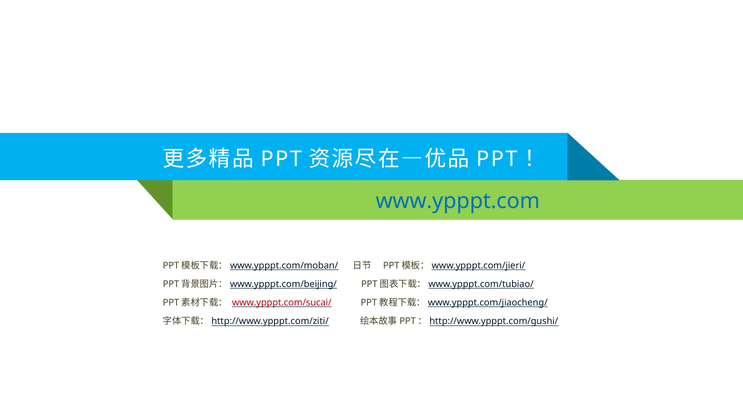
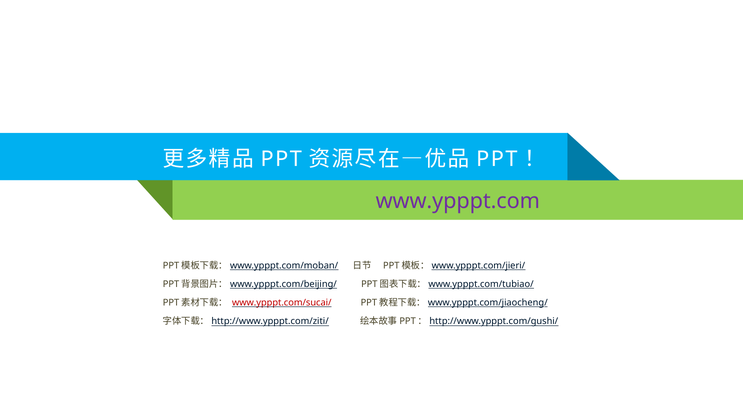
www.ypppt.com colour: blue -> purple
